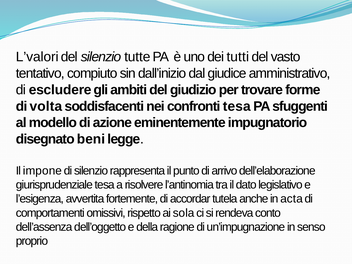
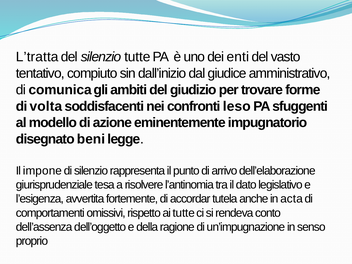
L’valori: L’valori -> L’tratta
tutti: tutti -> enti
escludere: escludere -> comunica
confronti tesa: tesa -> leso
ai sola: sola -> tutte
